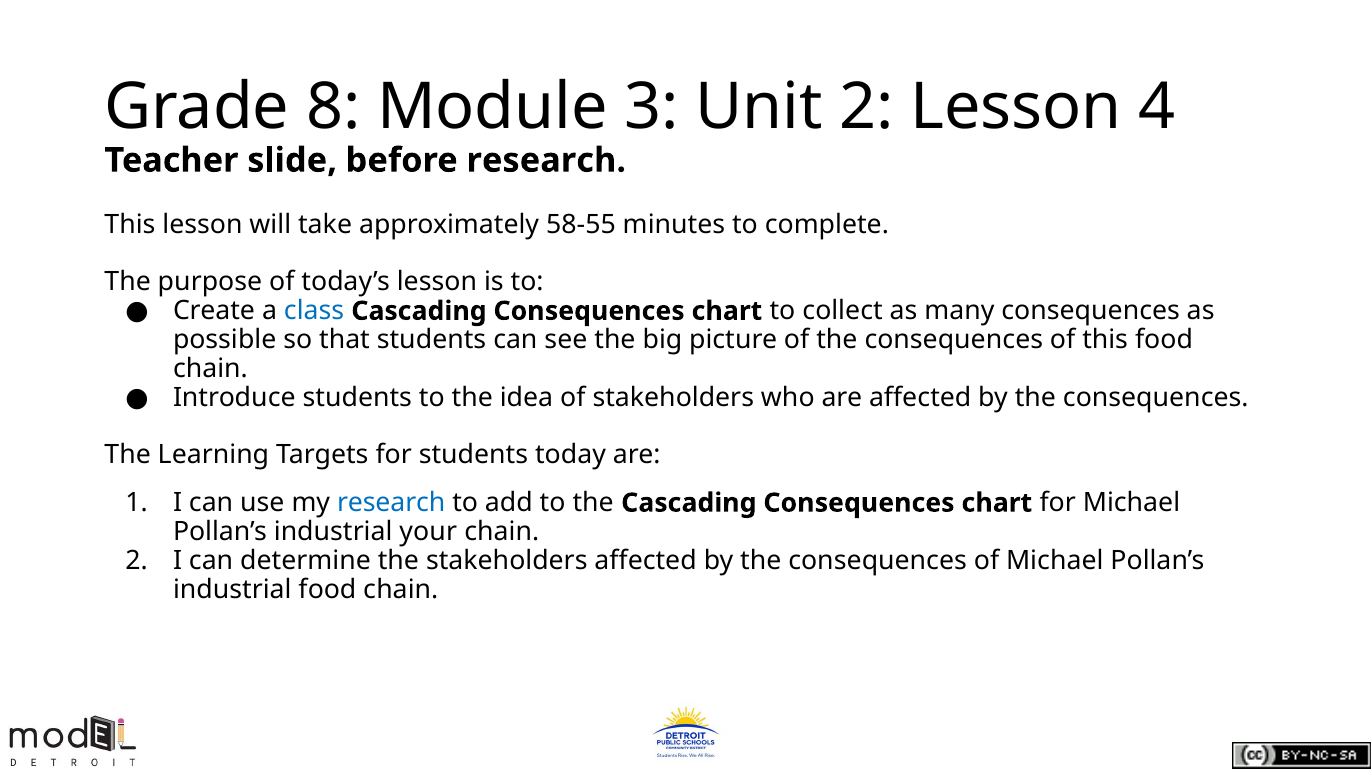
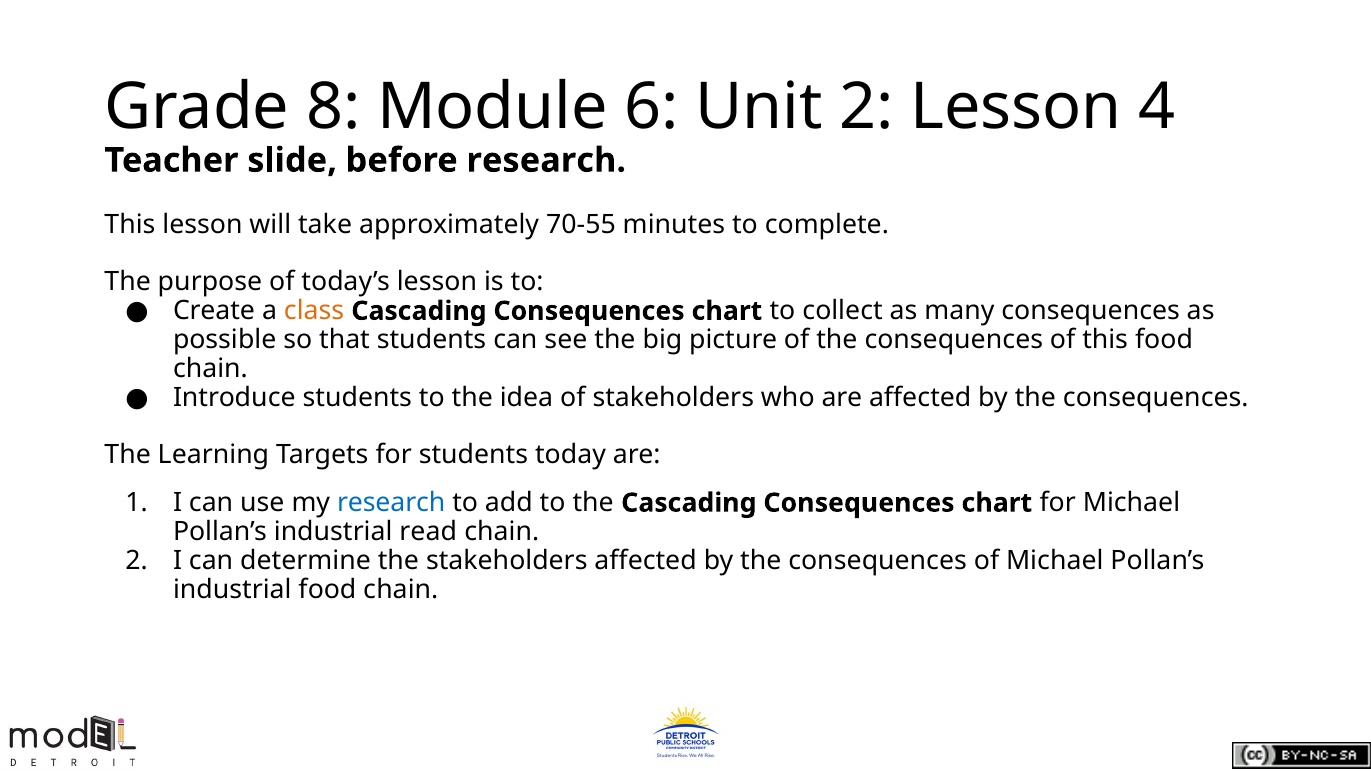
3: 3 -> 6
58-55: 58-55 -> 70-55
class colour: blue -> orange
your: your -> read
